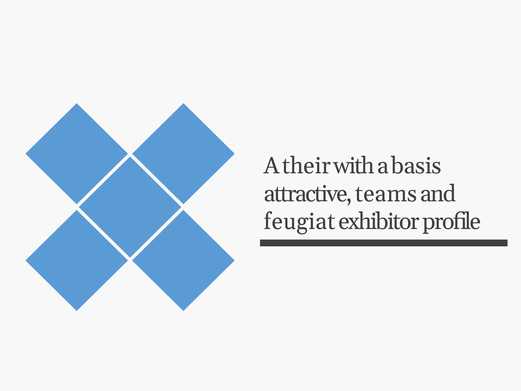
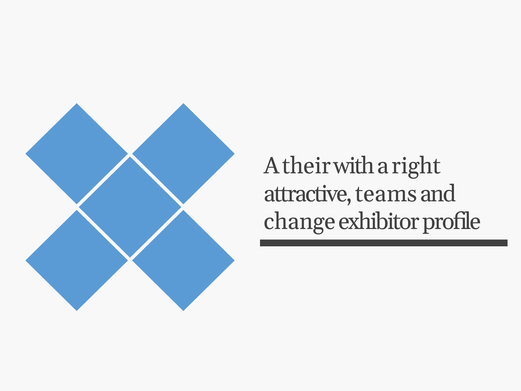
basis: basis -> right
feugiat: feugiat -> change
